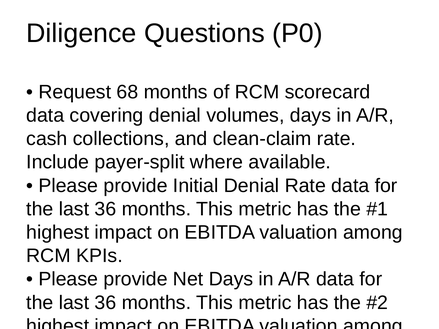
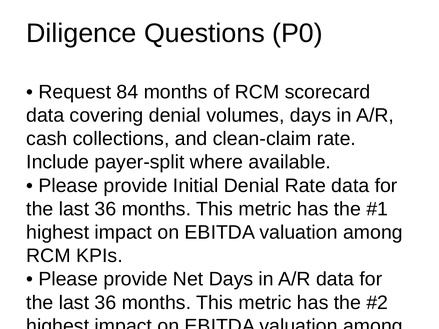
68: 68 -> 84
